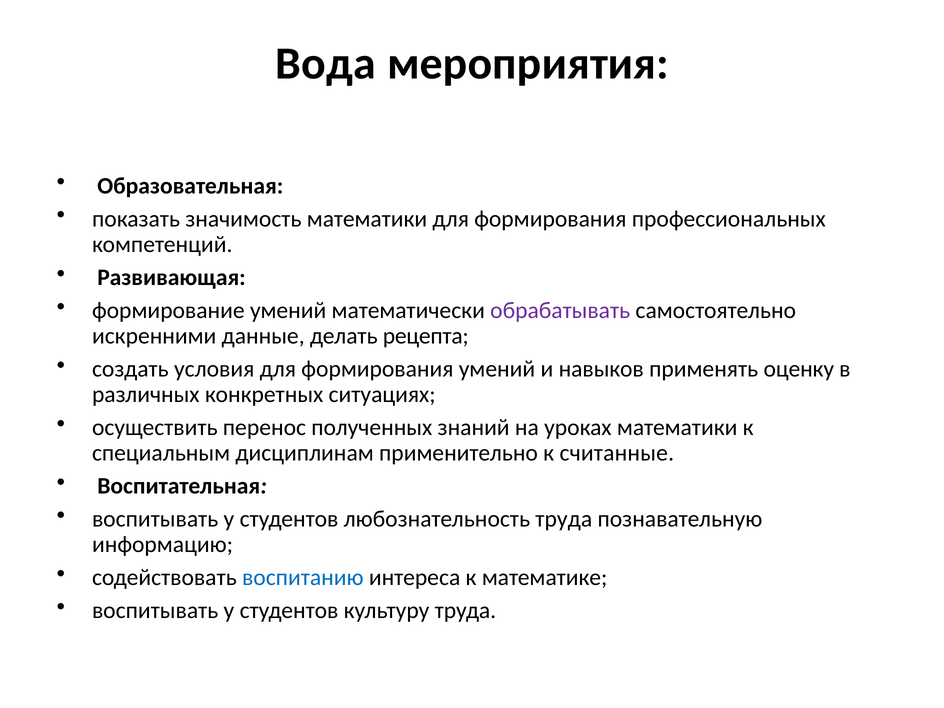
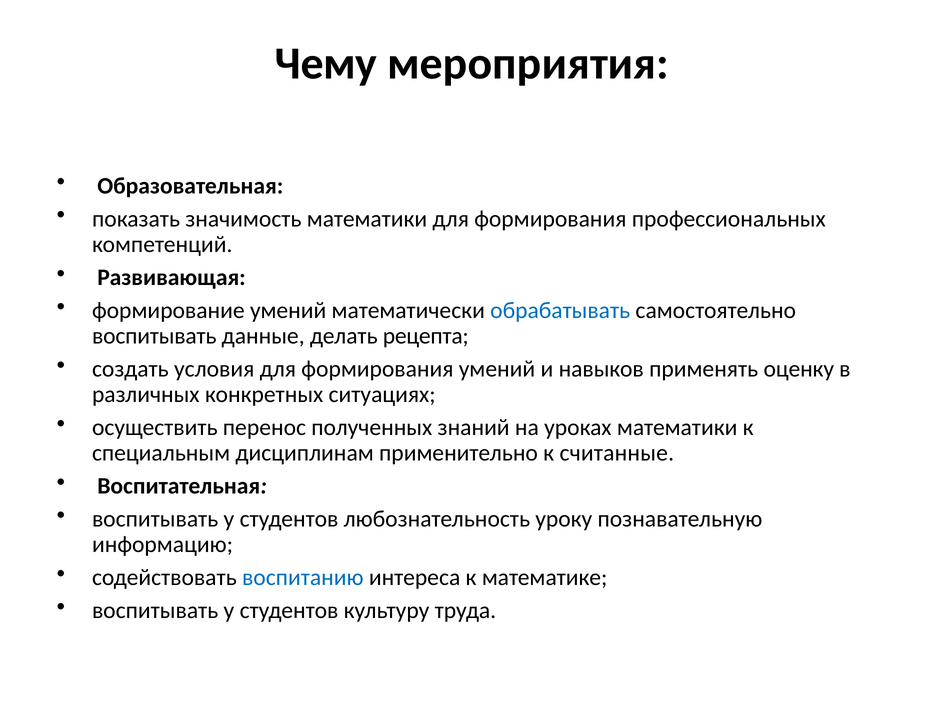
Вода: Вода -> Чему
обрабатывать colour: purple -> blue
искренними at (154, 336): искренними -> воспитывать
любознательность труда: труда -> уроку
